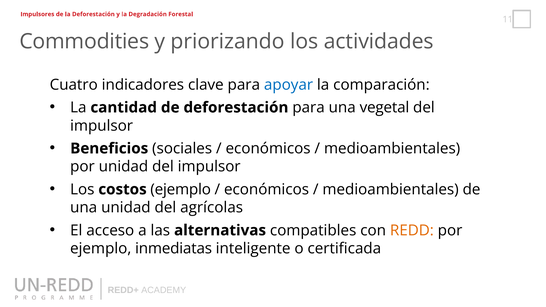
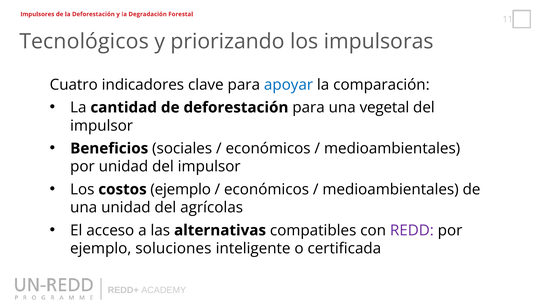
Commodities: Commodities -> Tecnológicos
actividades: actividades -> impulsoras
REDD colour: orange -> purple
inmediatas: inmediatas -> soluciones
